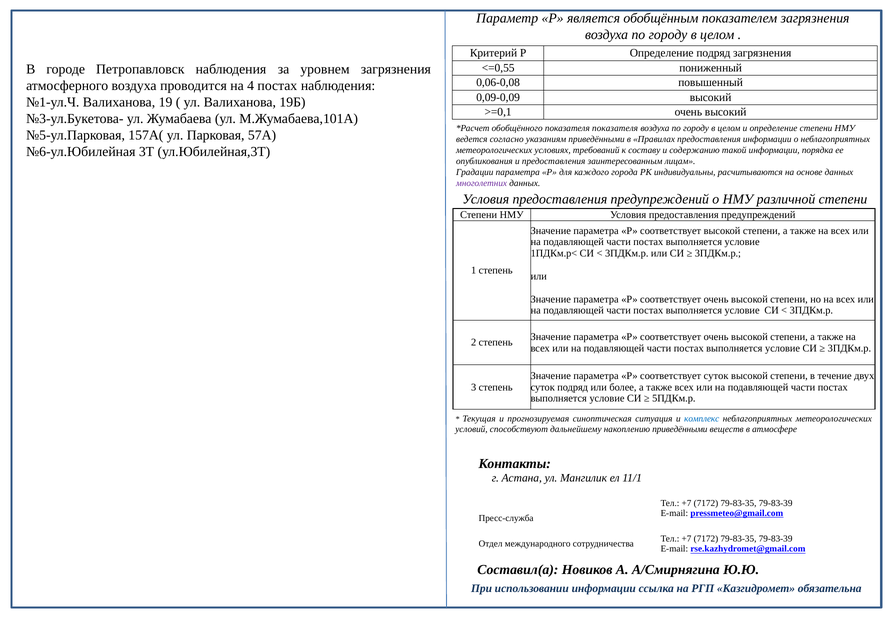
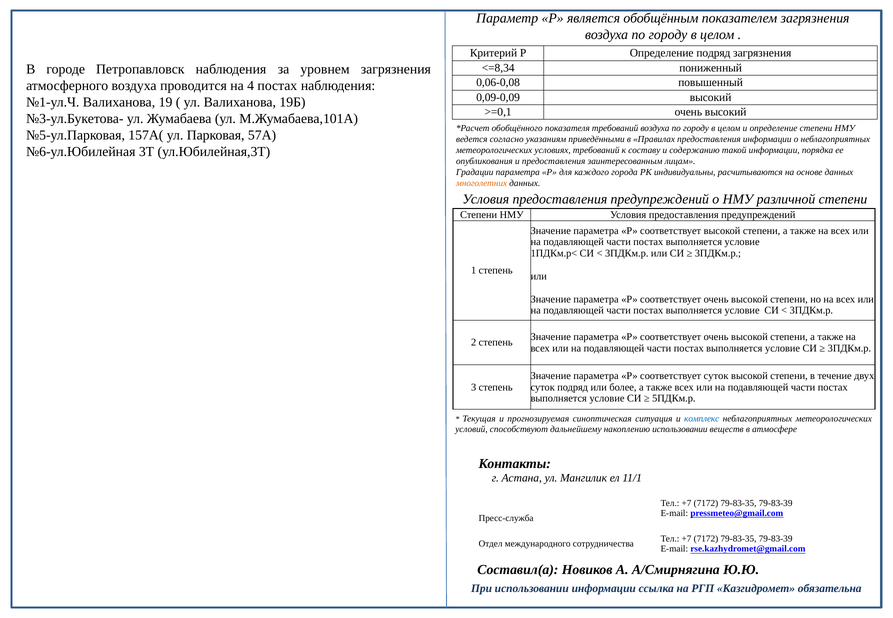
<=0,55: <=0,55 -> <=8,34
показателя показателя: показателя -> требований
многолетних colour: purple -> orange
накоплению приведёнными: приведёнными -> использовании
